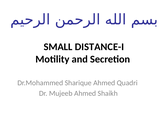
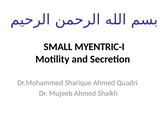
DISTANCE-I: DISTANCE-I -> MYENTRIC-I
